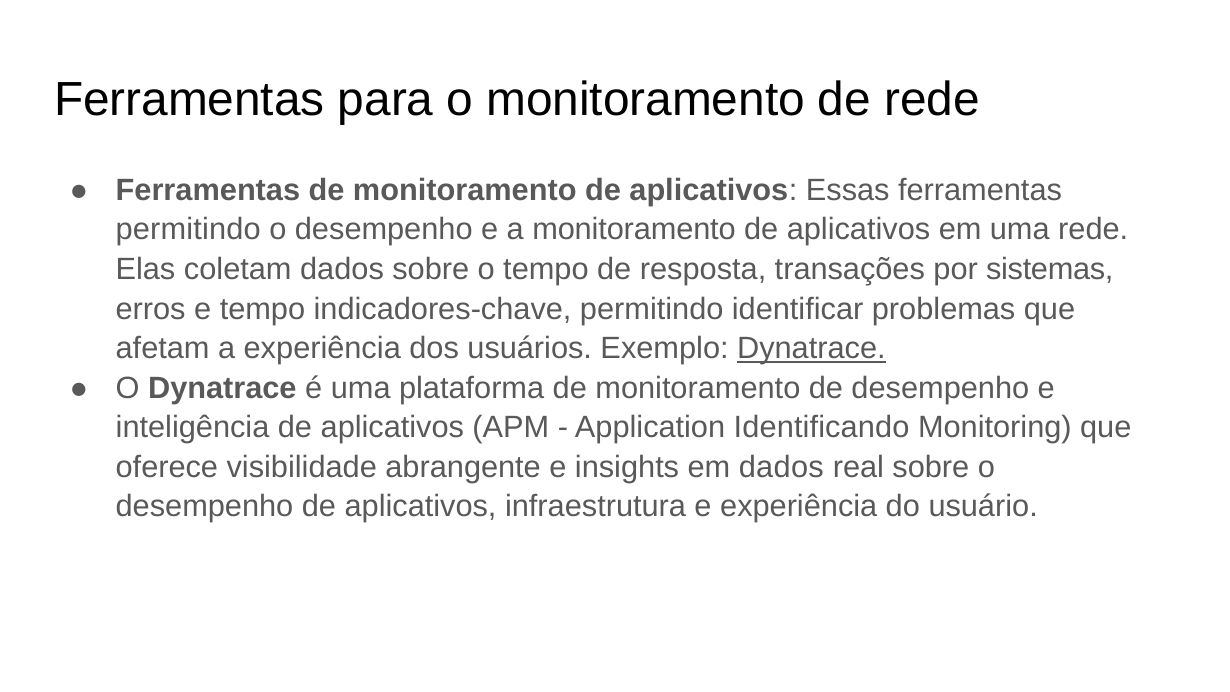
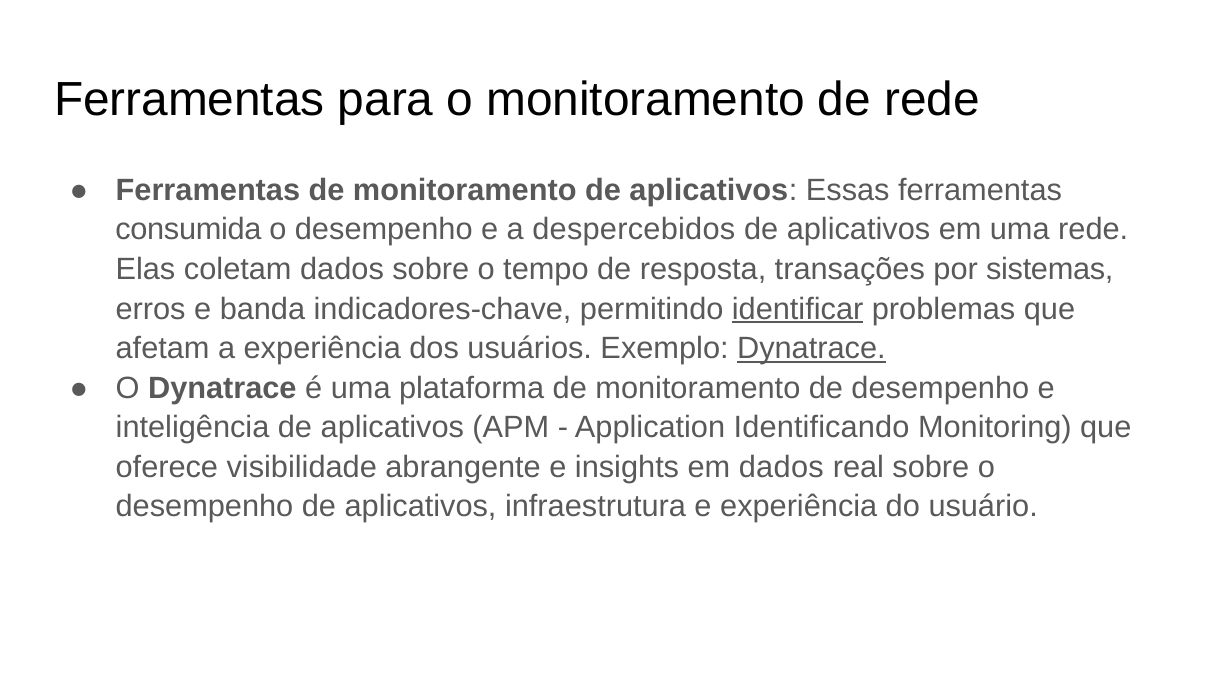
permitindo at (188, 230): permitindo -> consumida
a monitoramento: monitoramento -> despercebidos
e tempo: tempo -> banda
identificar underline: none -> present
